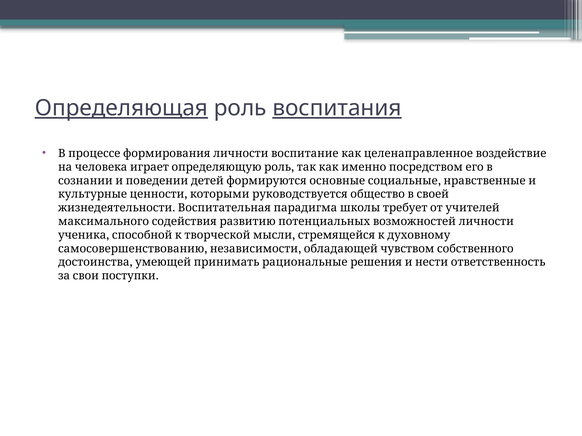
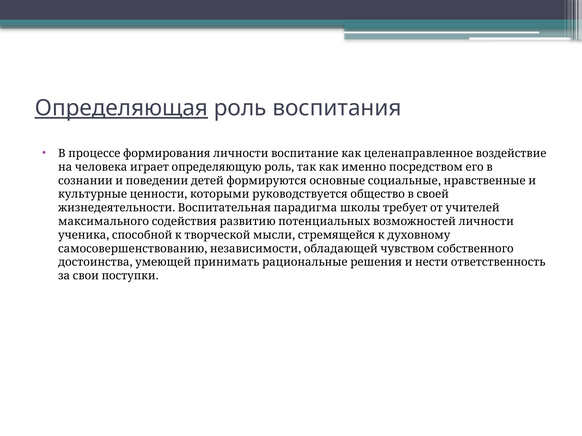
воспитания underline: present -> none
